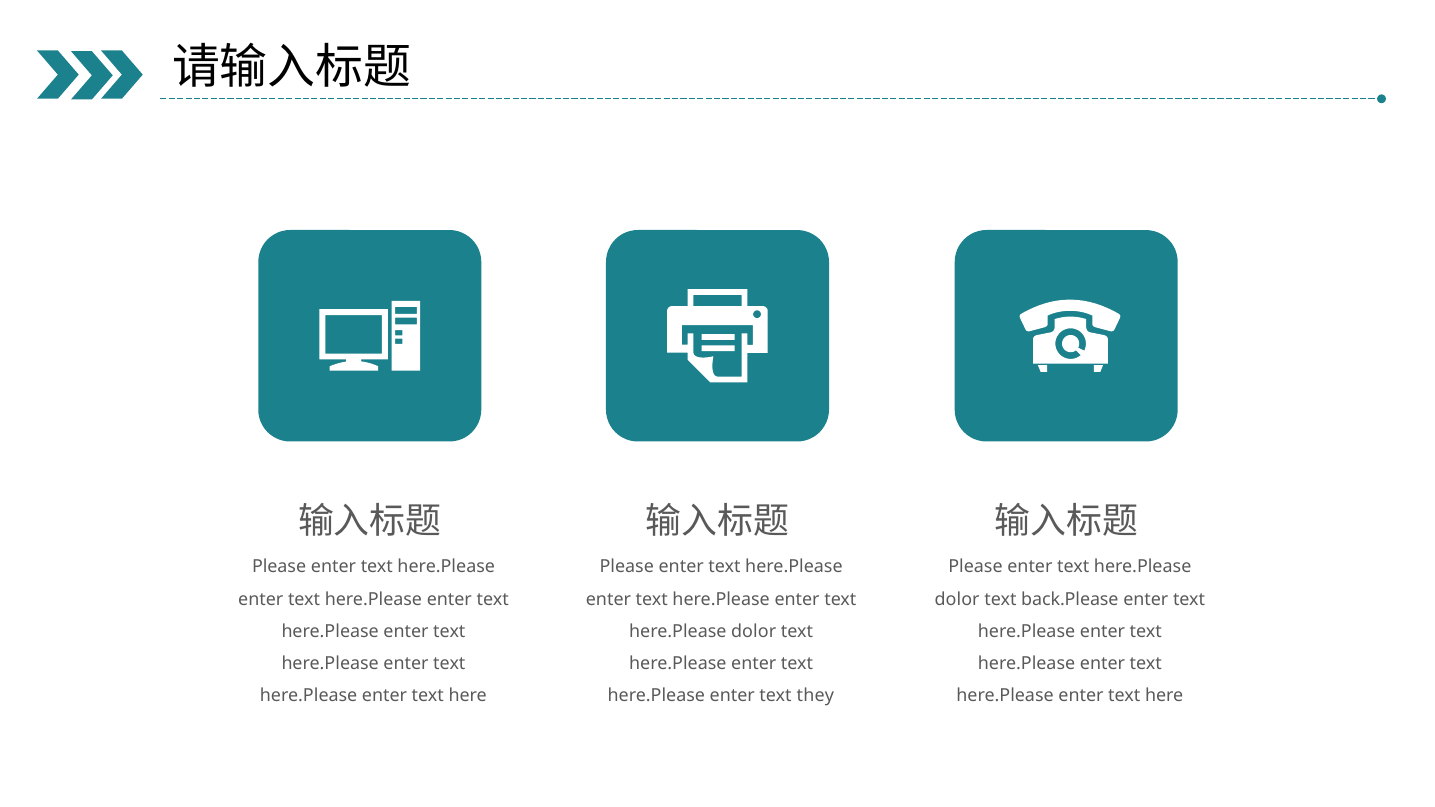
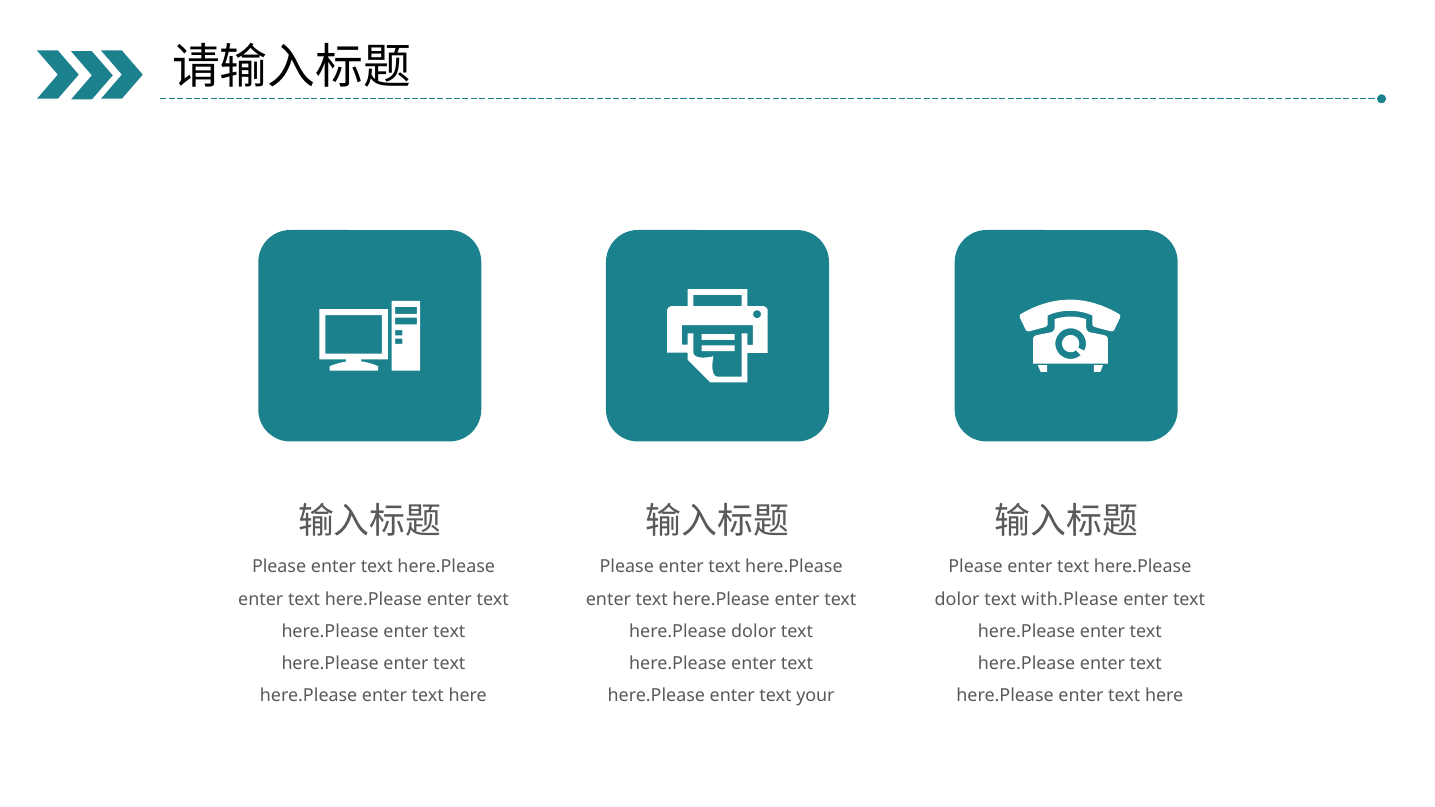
back.Please: back.Please -> with.Please
they: they -> your
